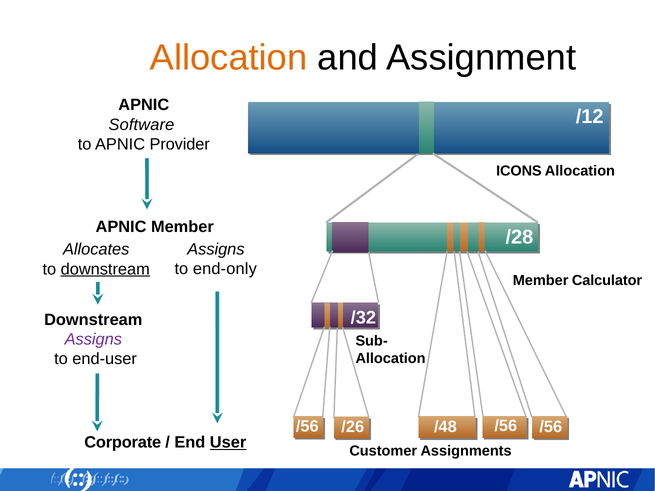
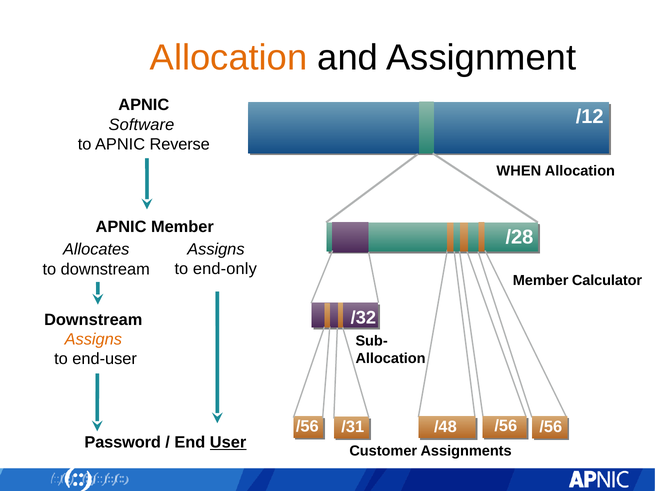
Provider: Provider -> Reverse
ICONS: ICONS -> WHEN
downstream at (105, 269) underline: present -> none
Assigns at (93, 340) colour: purple -> orange
/26: /26 -> /31
Corporate: Corporate -> Password
